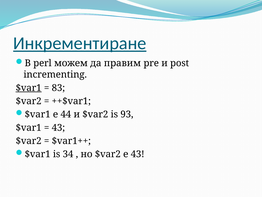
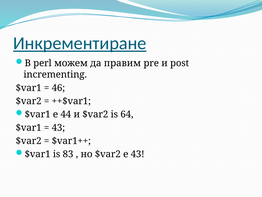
$var1 at (29, 88) underline: present -> none
83: 83 -> 46
93: 93 -> 64
34: 34 -> 83
